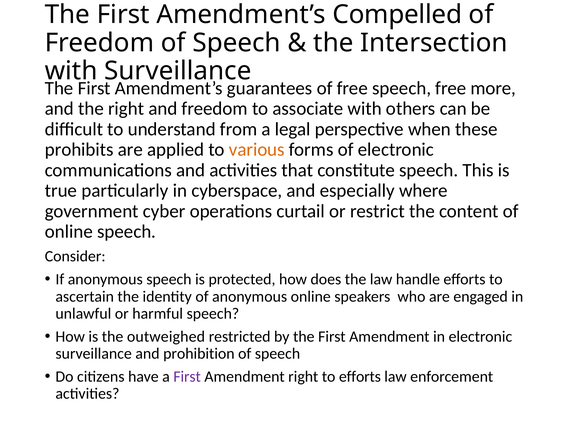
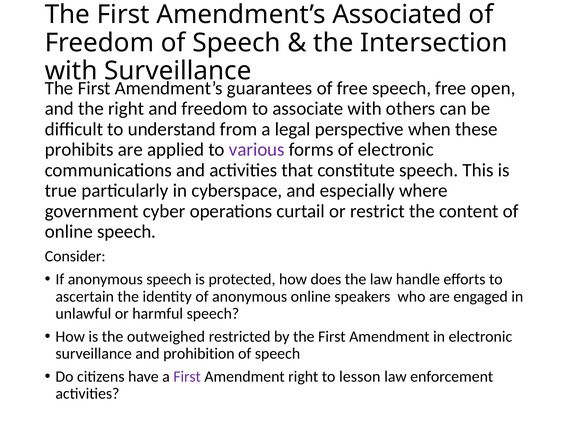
Compelled: Compelled -> Associated
more: more -> open
various colour: orange -> purple
to efforts: efforts -> lesson
